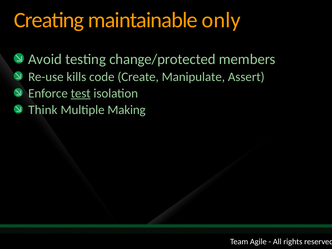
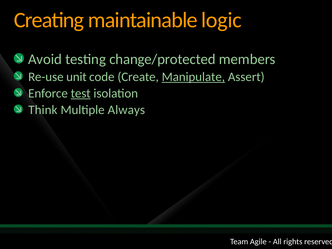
only: only -> logic
kills: kills -> unit
Manipulate underline: none -> present
Making: Making -> Always
